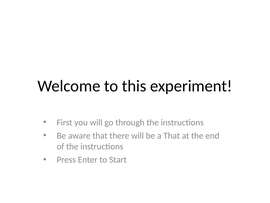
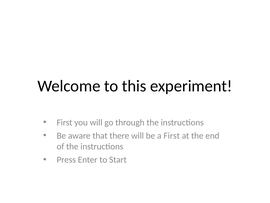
a That: That -> First
